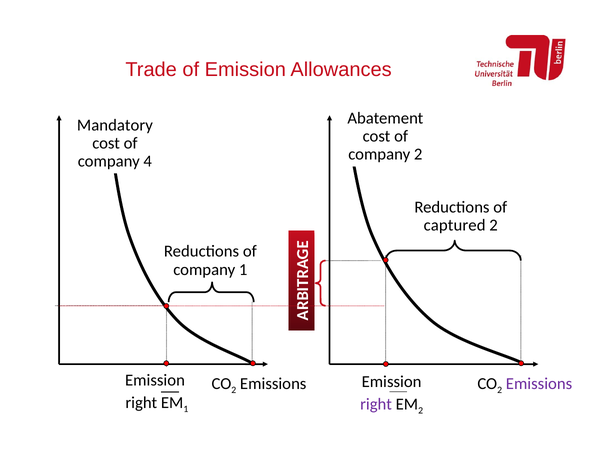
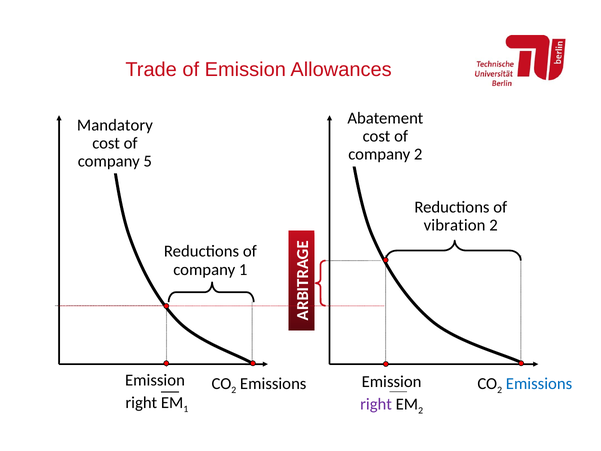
4: 4 -> 5
captured: captured -> vibration
Emissions at (539, 383) colour: purple -> blue
